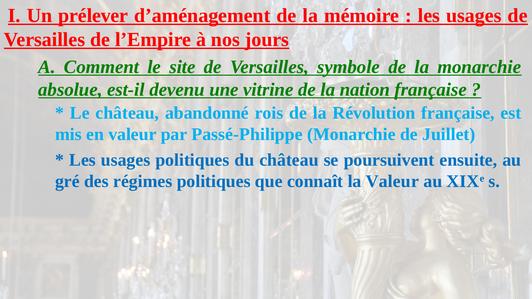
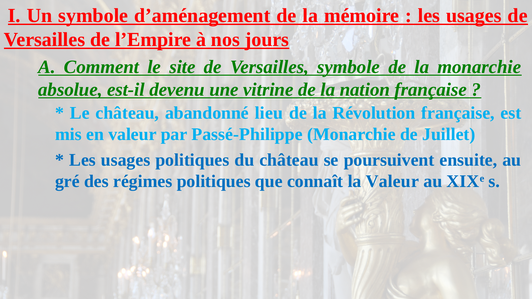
Un prélever: prélever -> symbole
rois: rois -> lieu
